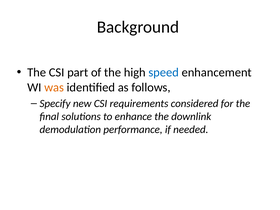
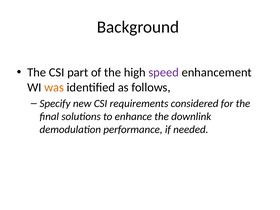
speed colour: blue -> purple
